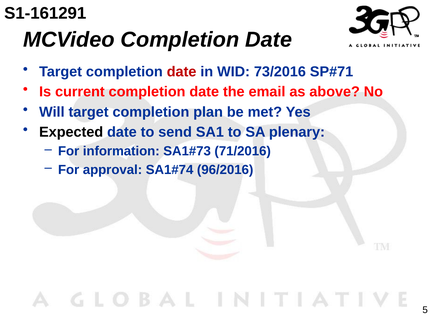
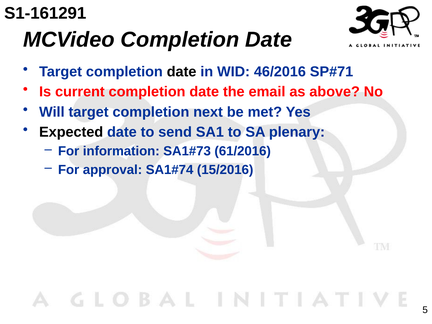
date at (182, 72) colour: red -> black
73/2016: 73/2016 -> 46/2016
plan: plan -> next
71/2016: 71/2016 -> 61/2016
96/2016: 96/2016 -> 15/2016
